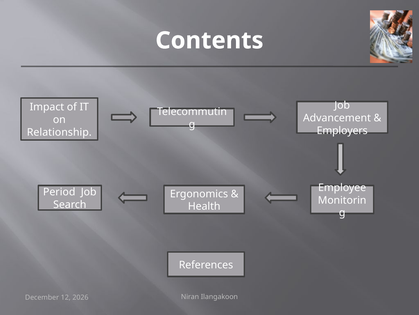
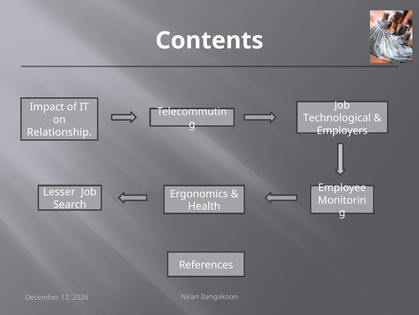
Advancement: Advancement -> Technological
Period: Period -> Lesser
